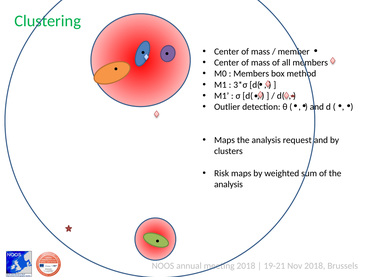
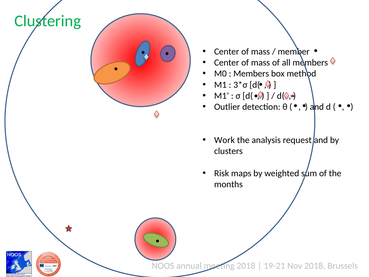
Maps at (225, 140): Maps -> Work
analysis at (228, 184): analysis -> months
